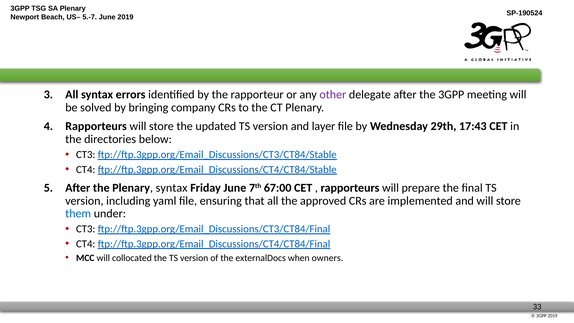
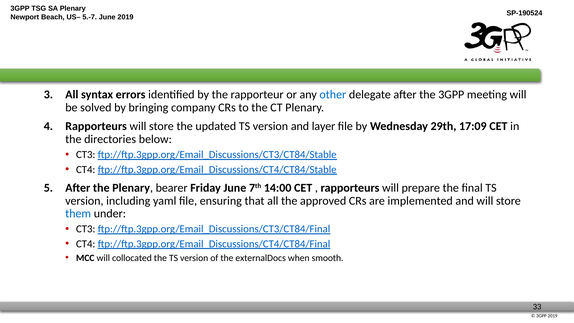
other colour: purple -> blue
17:43: 17:43 -> 17:09
Plenary syntax: syntax -> bearer
67:00: 67:00 -> 14:00
owners: owners -> smooth
